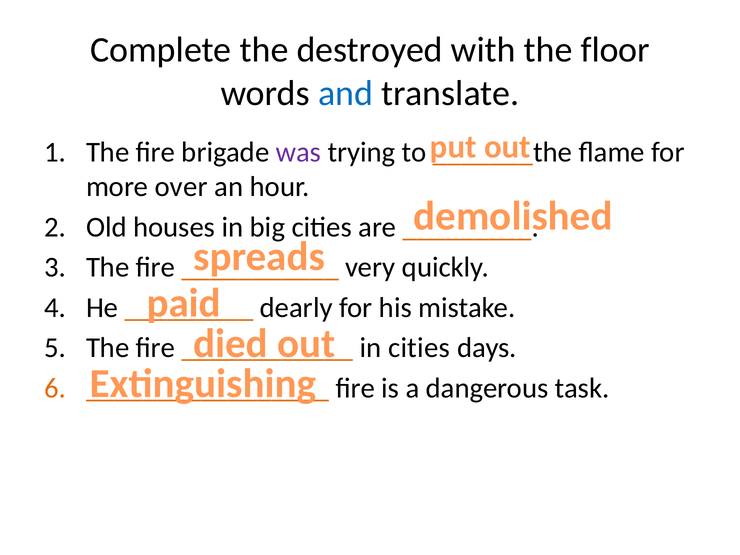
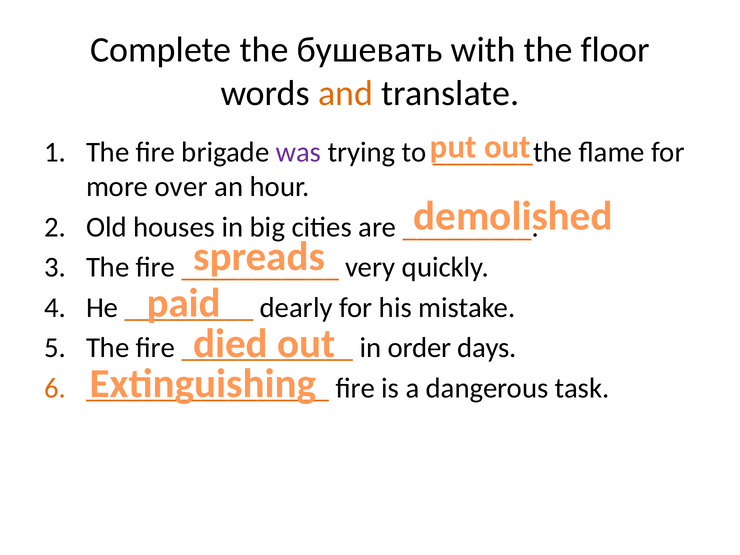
destroyed: destroyed -> бушевать
and colour: blue -> orange
in cities: cities -> order
